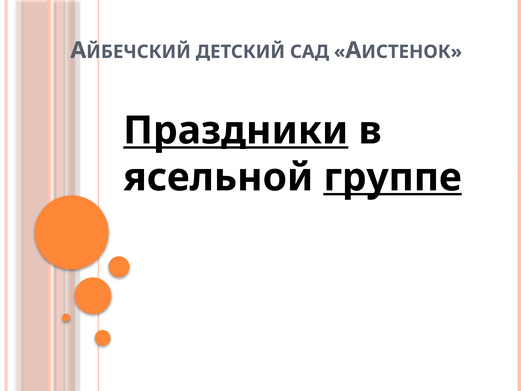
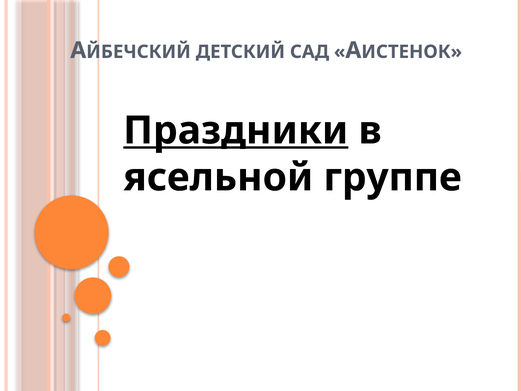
группе underline: present -> none
